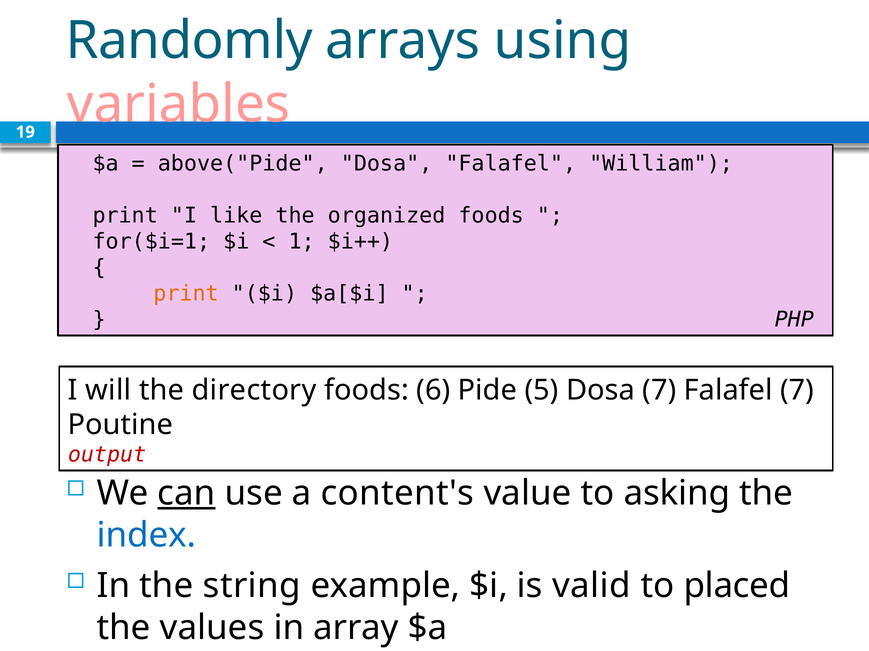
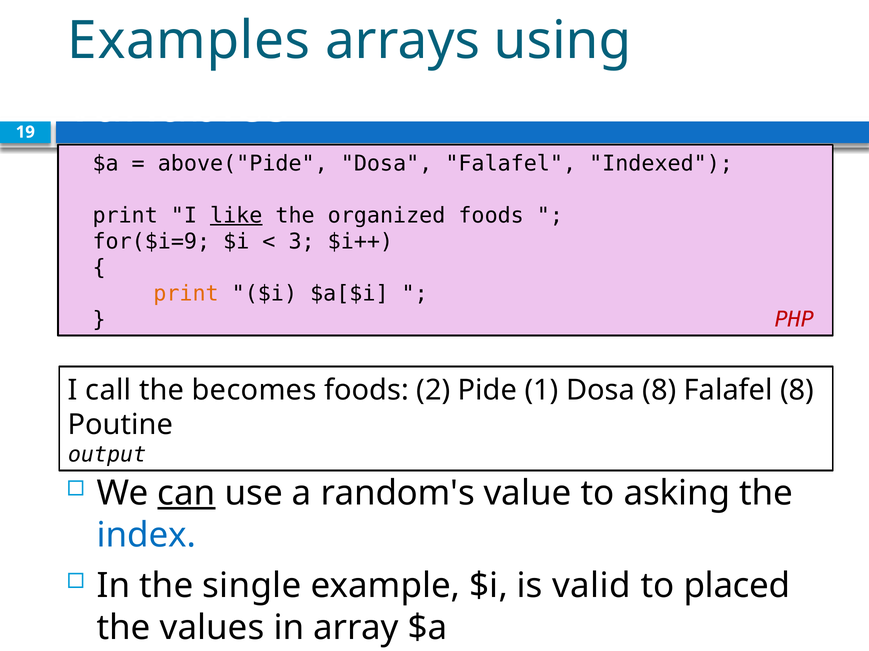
Randomly: Randomly -> Examples
variables colour: pink -> white
William: William -> Indexed
like underline: none -> present
for($i=1: for($i=1 -> for($i=9
1: 1 -> 3
PHP colour: black -> red
will: will -> call
directory: directory -> becomes
6: 6 -> 2
5: 5 -> 1
Dosa 7: 7 -> 8
Falafel 7: 7 -> 8
output colour: red -> black
content's: content's -> random's
string: string -> single
